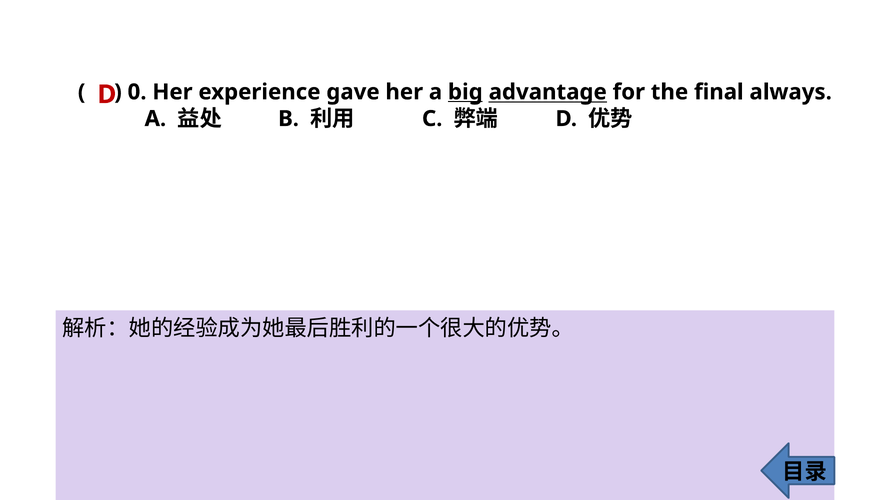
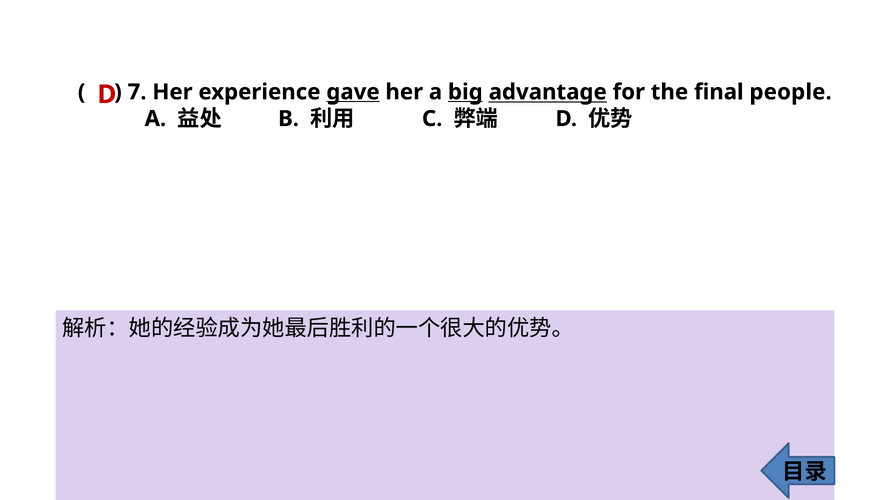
0: 0 -> 7
gave underline: none -> present
always: always -> people
